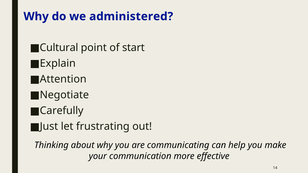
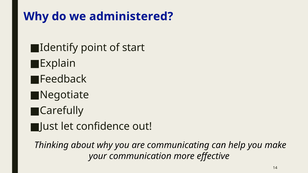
Cultural: Cultural -> Identify
Attention: Attention -> Feedback
frustrating: frustrating -> confidence
